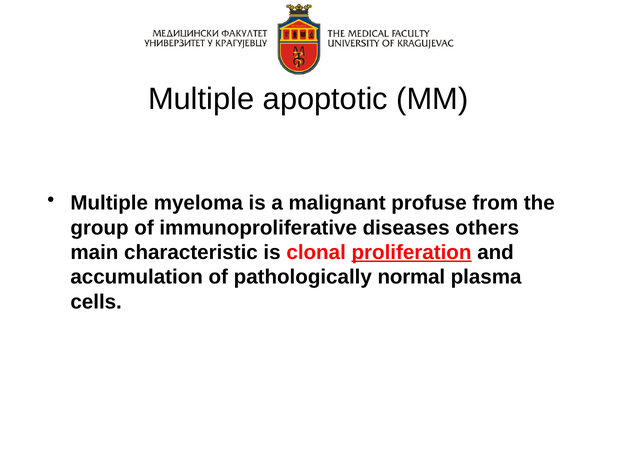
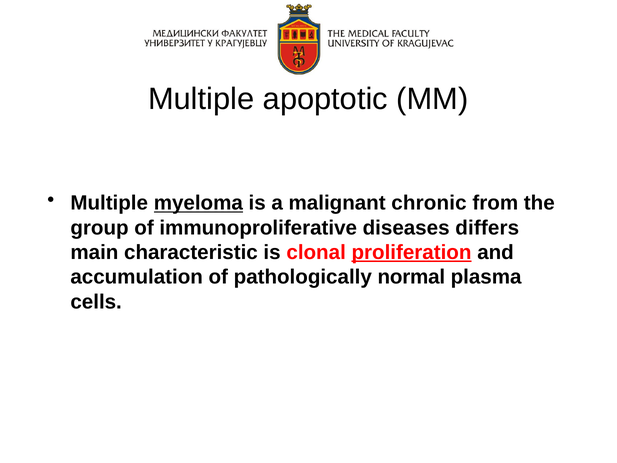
myeloma underline: none -> present
profuse: profuse -> chronic
others: others -> differs
